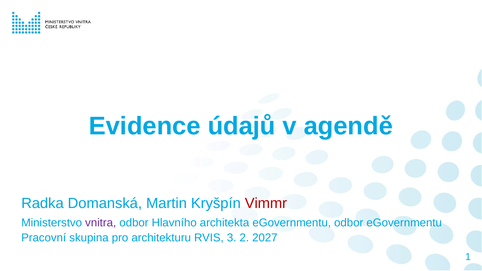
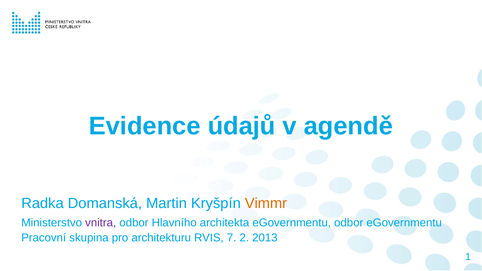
Vimmr colour: red -> orange
3: 3 -> 7
2027: 2027 -> 2013
